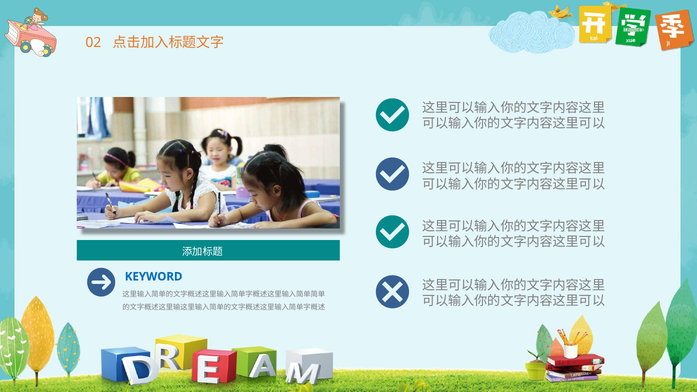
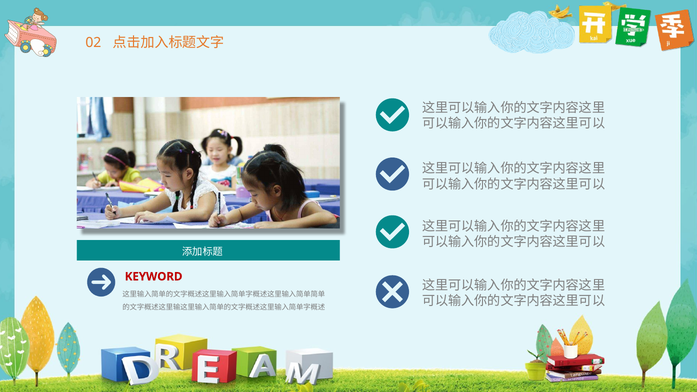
KEYWORD colour: blue -> red
